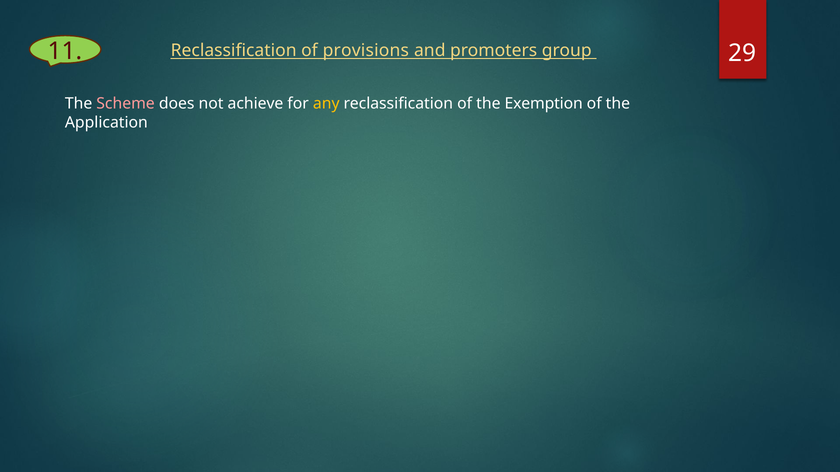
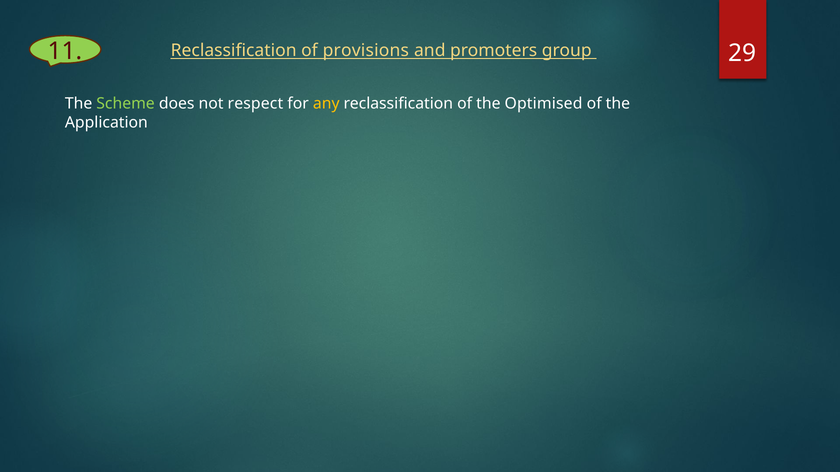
Scheme colour: pink -> light green
achieve: achieve -> respect
Exemption: Exemption -> Optimised
